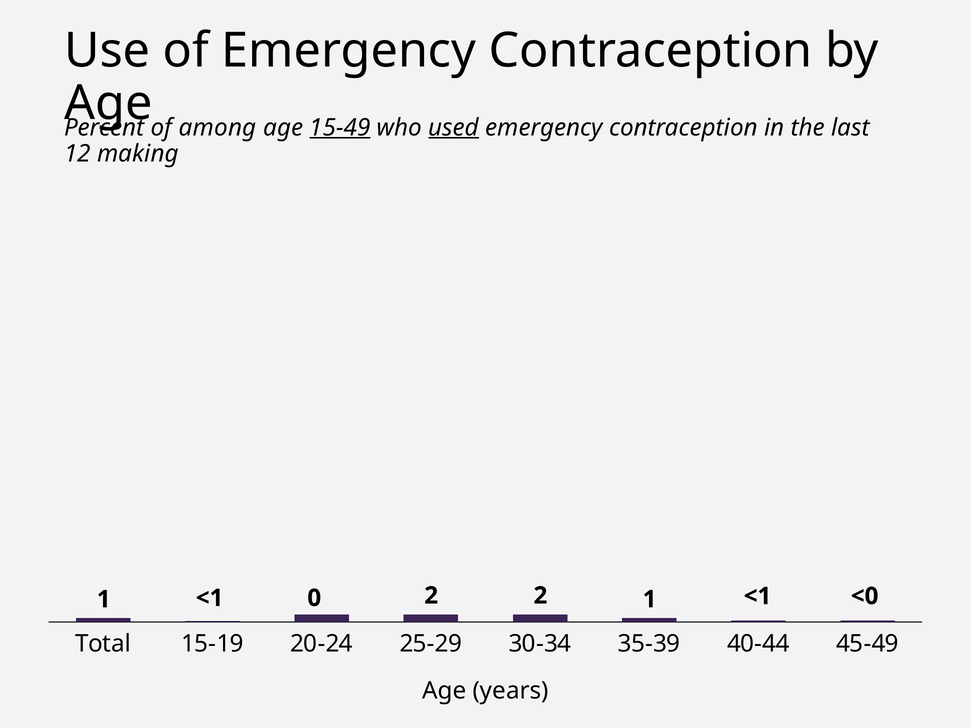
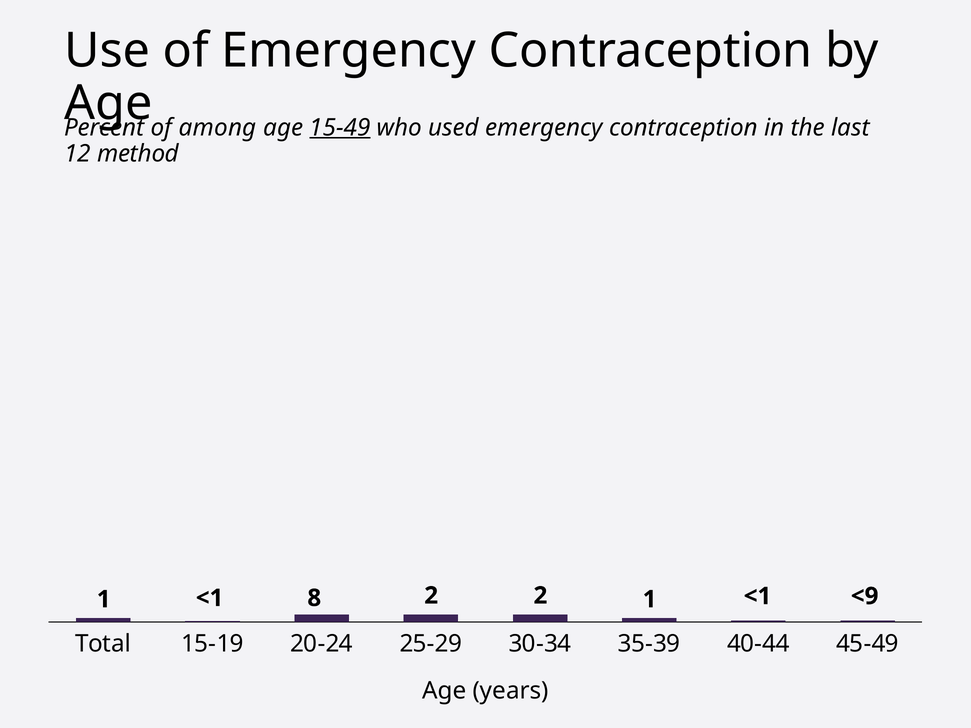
used underline: present -> none
making: making -> method
0: 0 -> 8
<0: <0 -> <9
